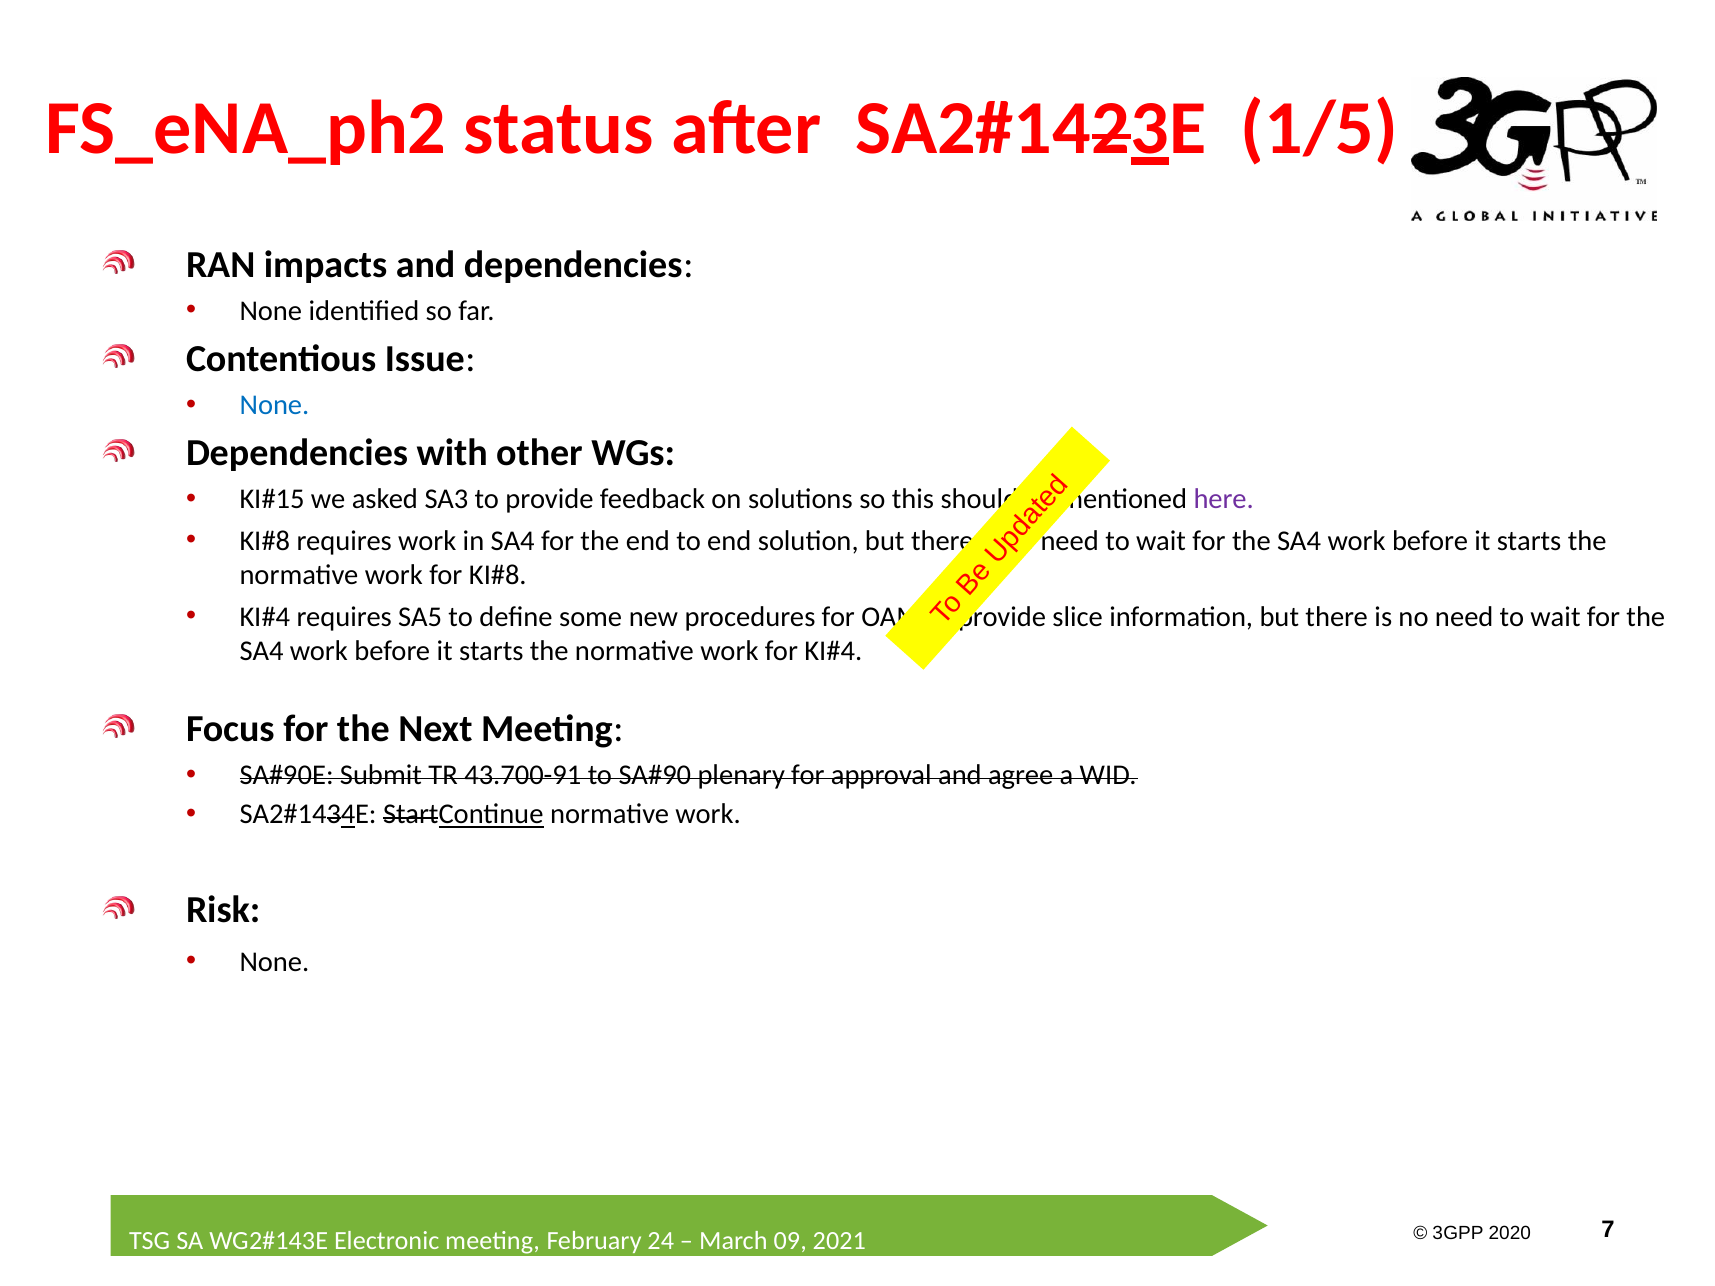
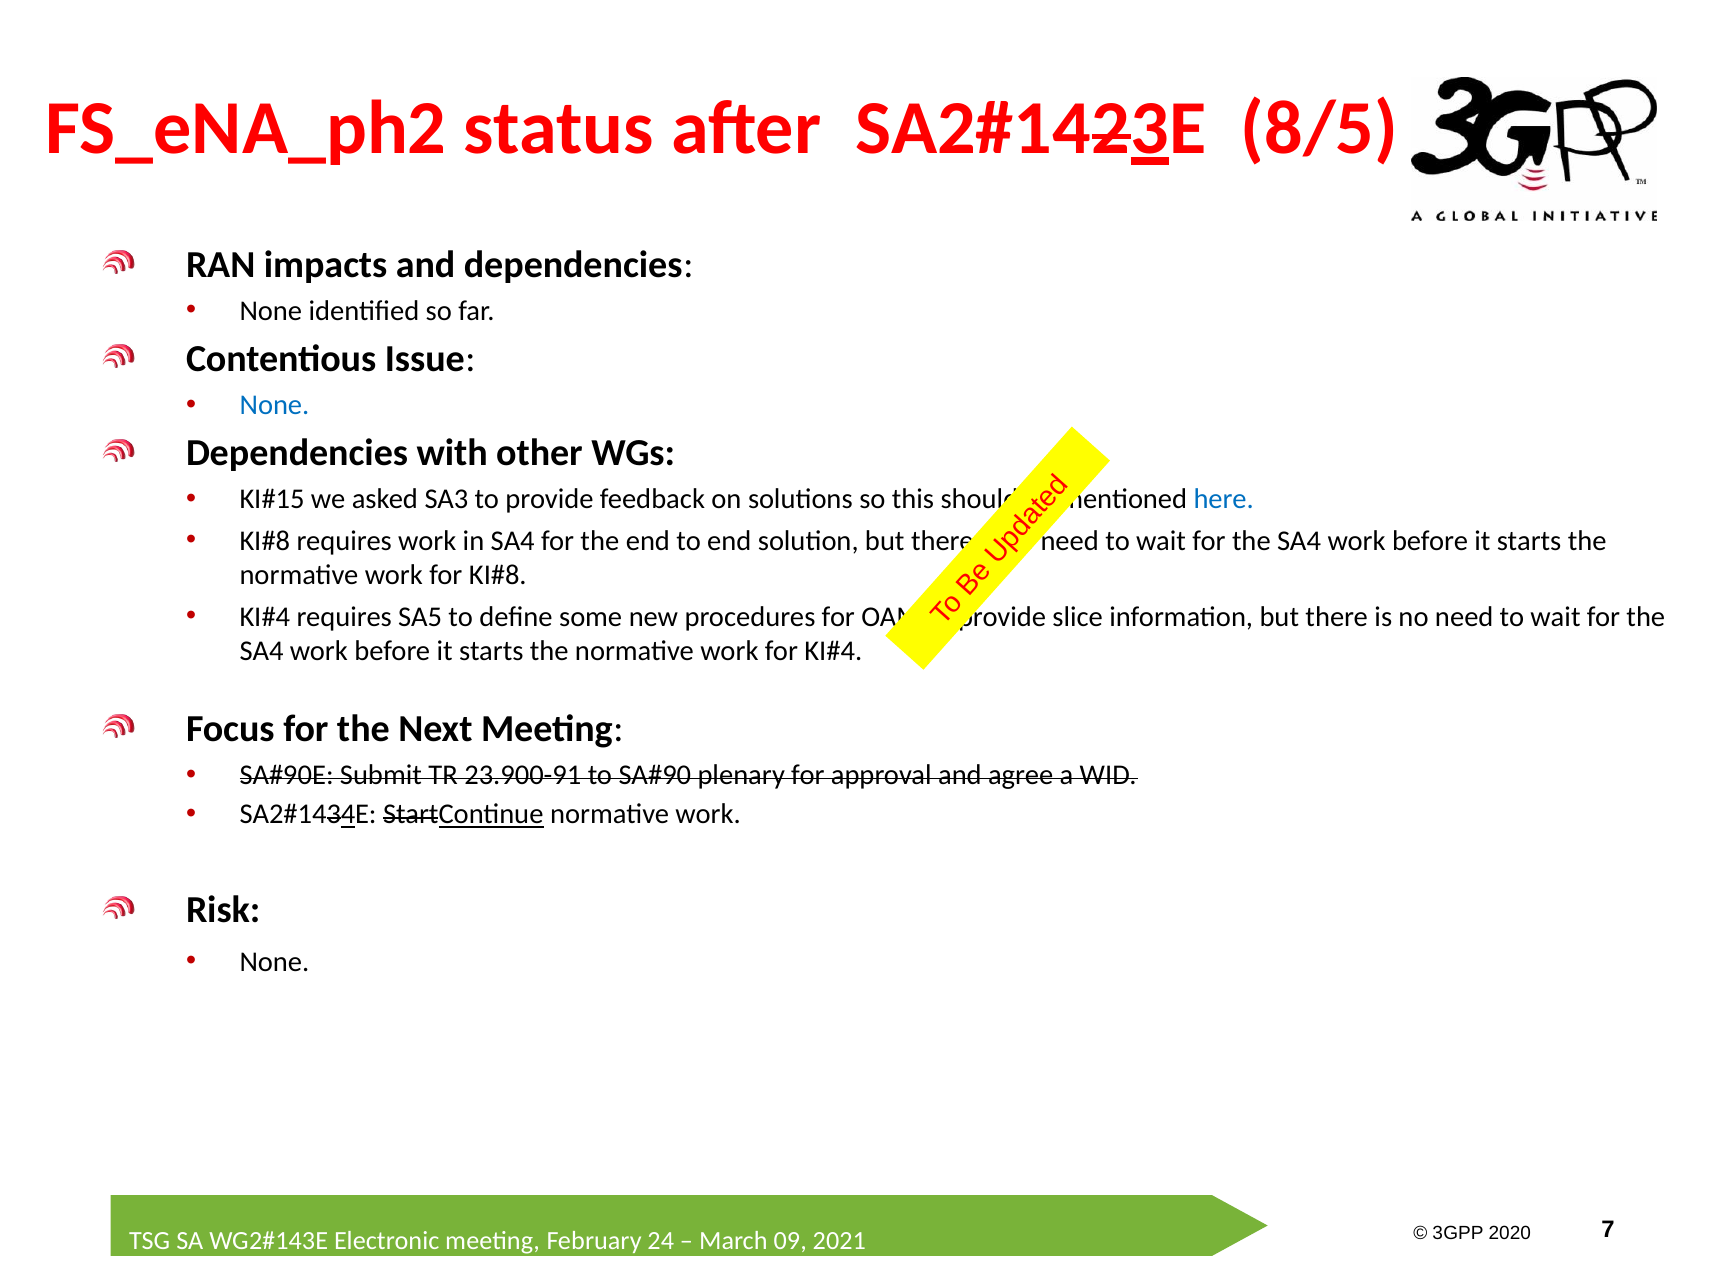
1/5: 1/5 -> 8/5
here colour: purple -> blue
43.700-91: 43.700-91 -> 23.900-91
